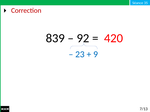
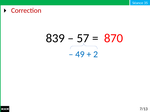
92: 92 -> 57
420: 420 -> 870
23: 23 -> 49
9: 9 -> 2
